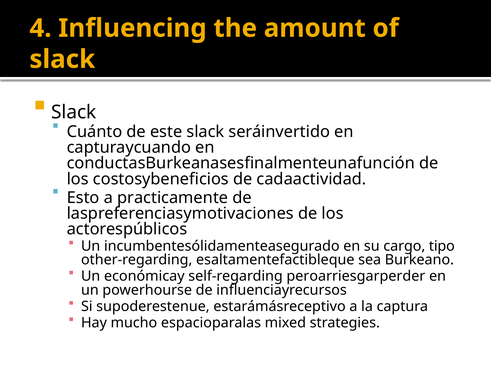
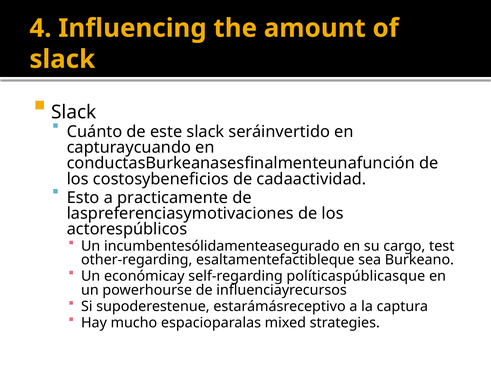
tipo: tipo -> test
peroarriesgarperder: peroarriesgarperder -> políticaspúblicasque
